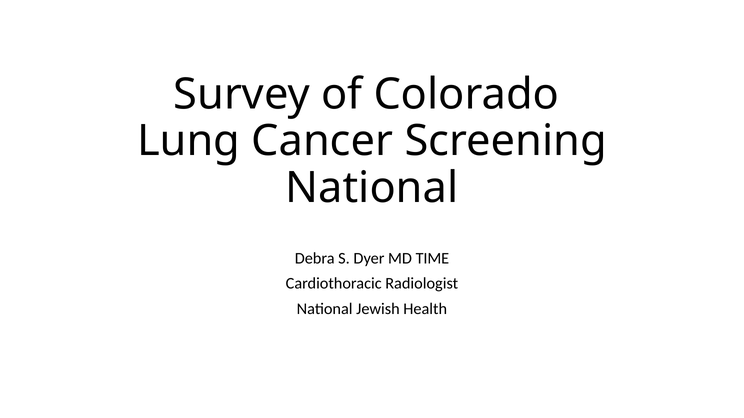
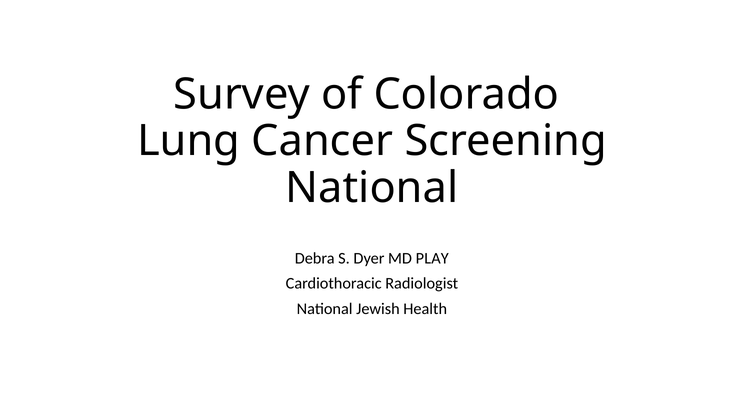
TIME: TIME -> PLAY
